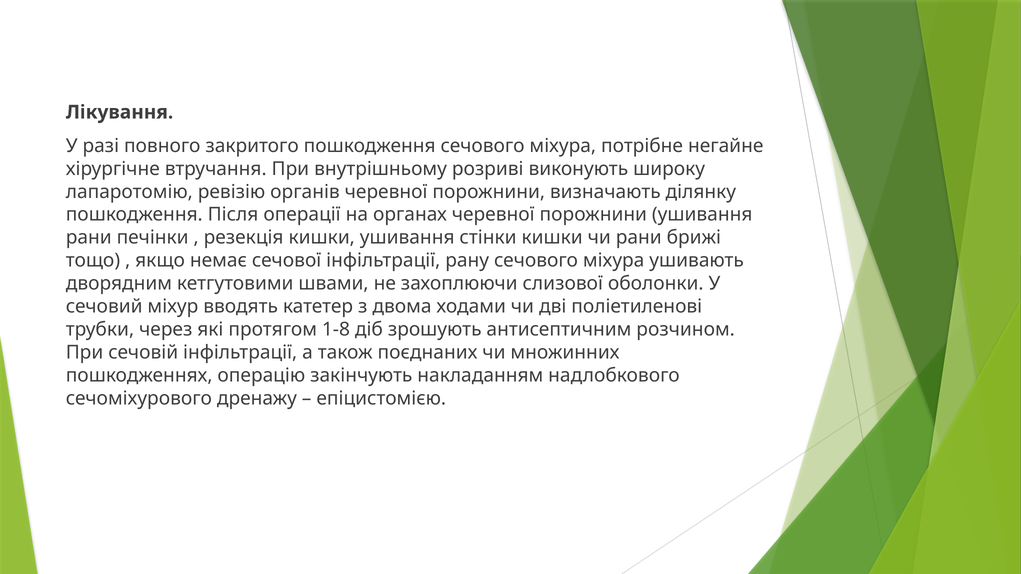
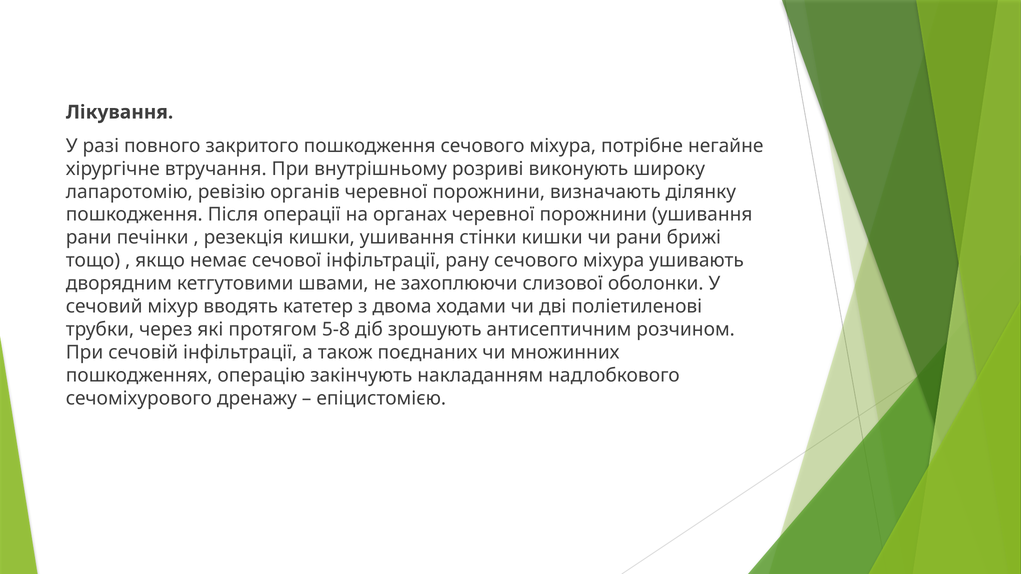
1-8: 1-8 -> 5-8
